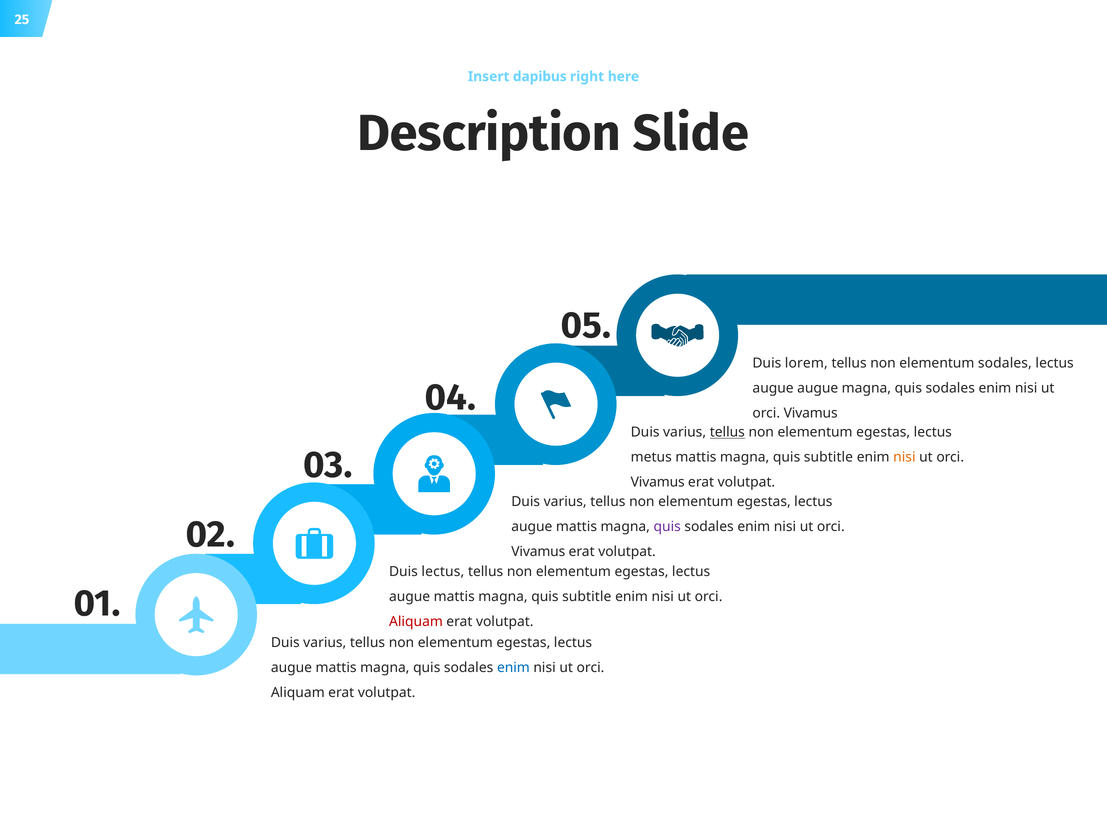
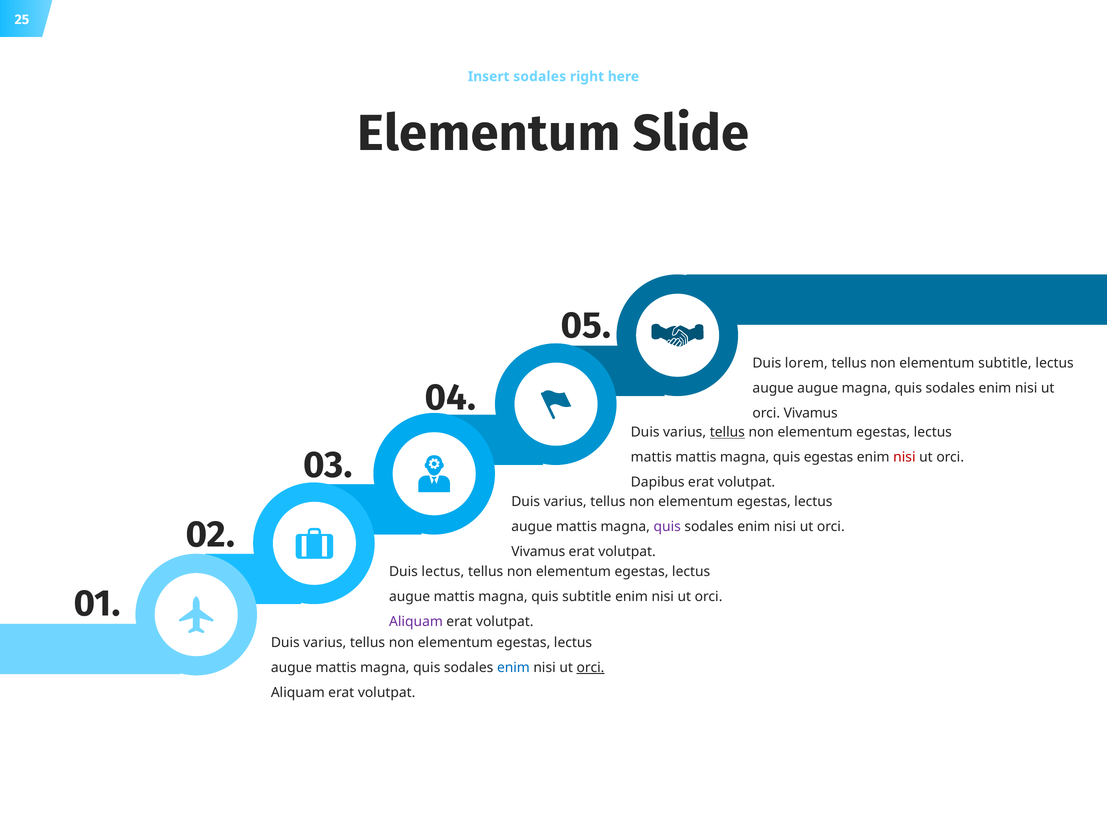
Insert dapibus: dapibus -> sodales
Description at (489, 133): Description -> Elementum
elementum sodales: sodales -> subtitle
metus at (651, 457): metus -> mattis
subtitle at (828, 457): subtitle -> egestas
nisi at (904, 457) colour: orange -> red
Vivamus at (658, 482): Vivamus -> Dapibus
Aliquam at (416, 621) colour: red -> purple
orci at (590, 667) underline: none -> present
